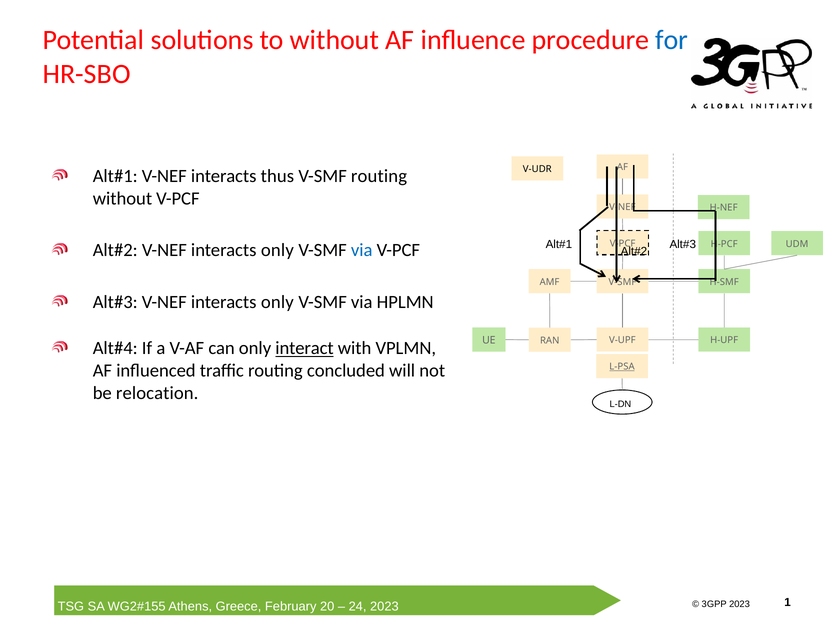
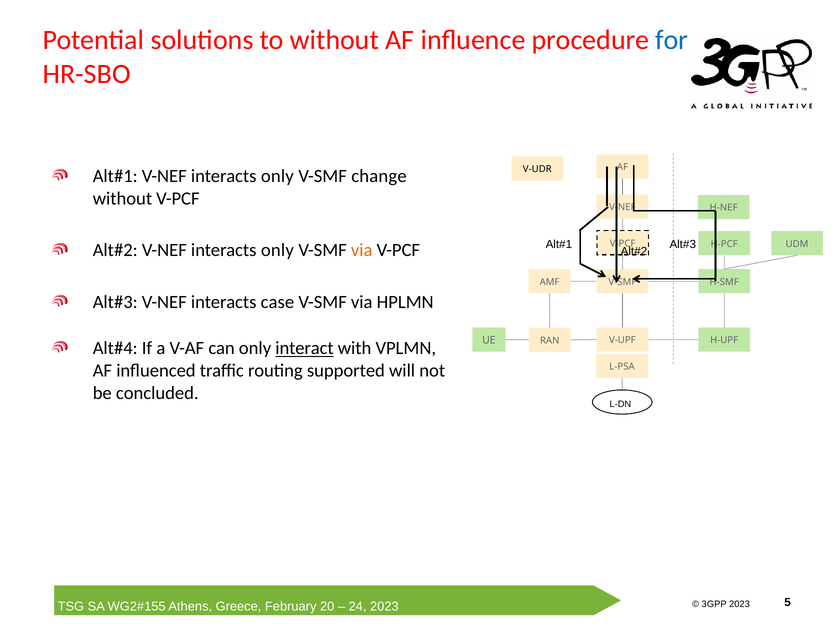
thus at (277, 176): thus -> only
V-SMF routing: routing -> change
via at (362, 250) colour: blue -> orange
only at (277, 302): only -> case
concluded: concluded -> supported
L-PSA underline: present -> none
relocation: relocation -> concluded
1: 1 -> 5
